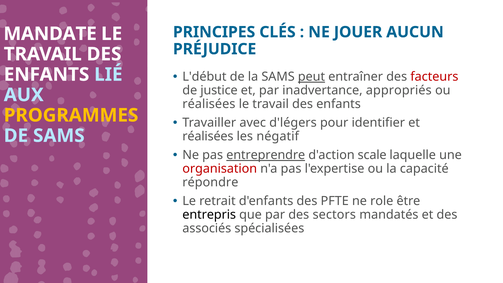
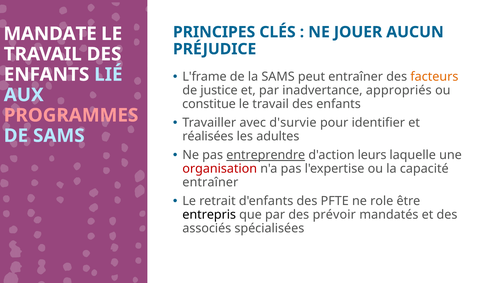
L'début: L'début -> L'frame
peut underline: present -> none
facteurs colour: red -> orange
réalisées at (209, 104): réalisées -> constitue
PROGRAMMES colour: yellow -> pink
d'légers: d'légers -> d'survie
négatif: négatif -> adultes
scale: scale -> leurs
répondre at (210, 182): répondre -> entraîner
sectors: sectors -> prévoir
